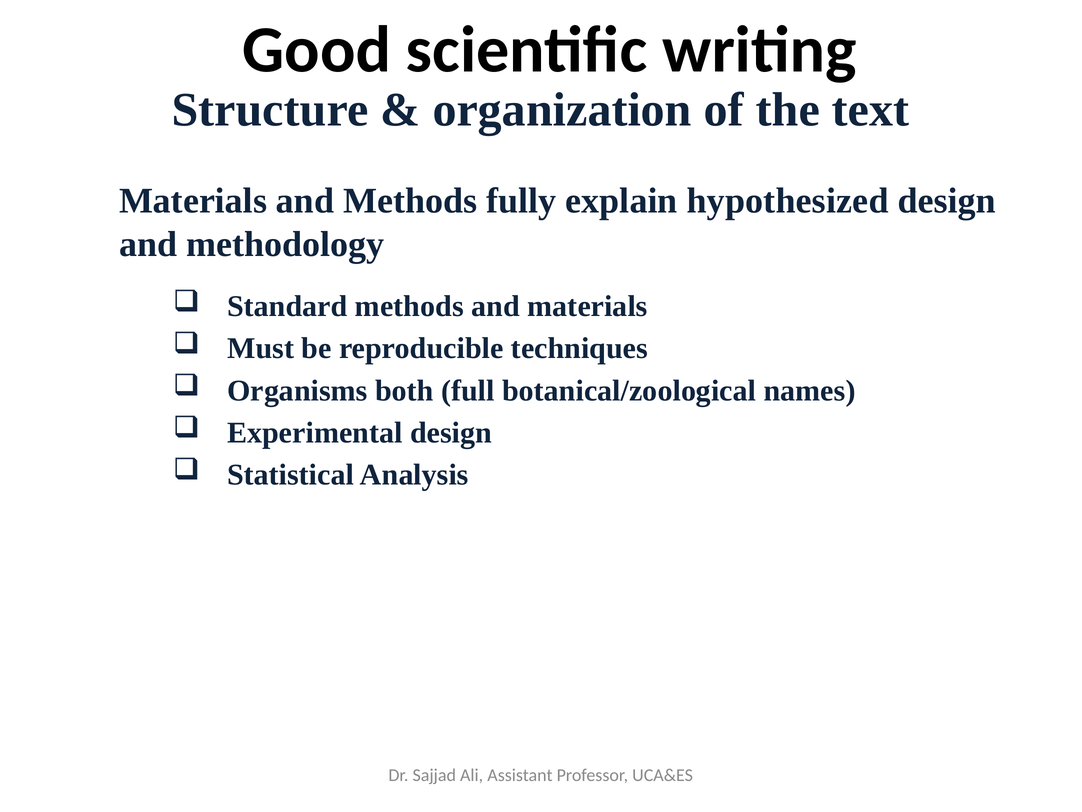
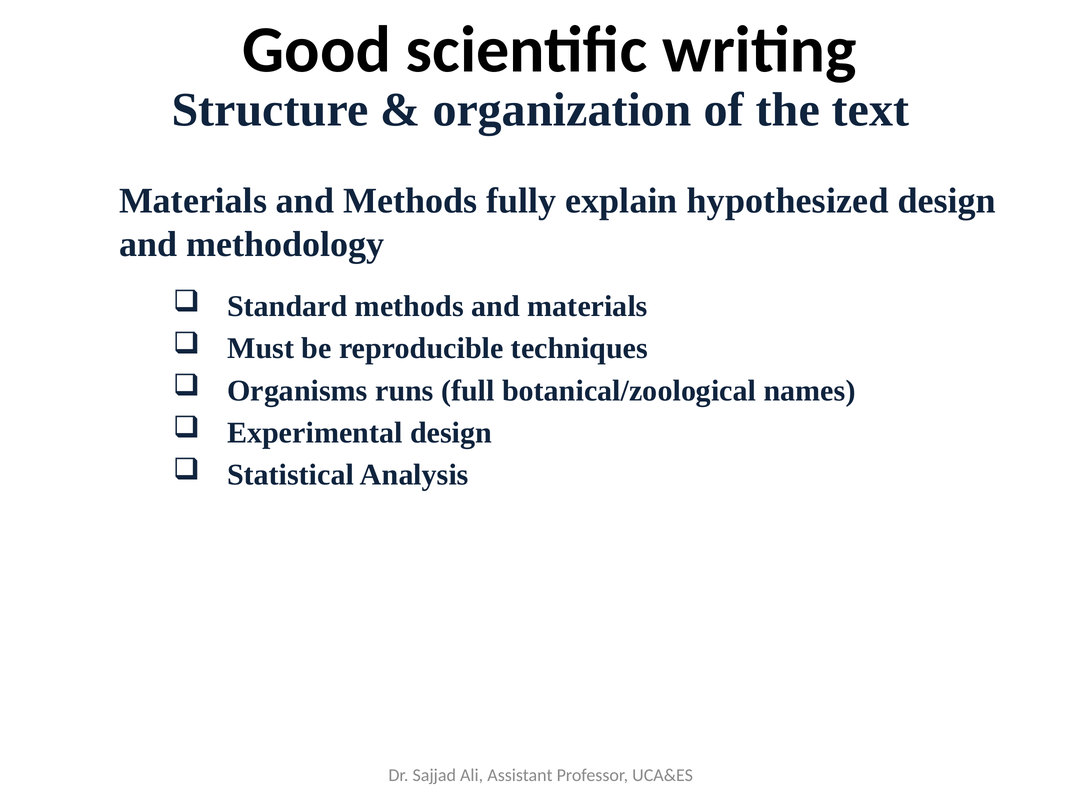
both: both -> runs
